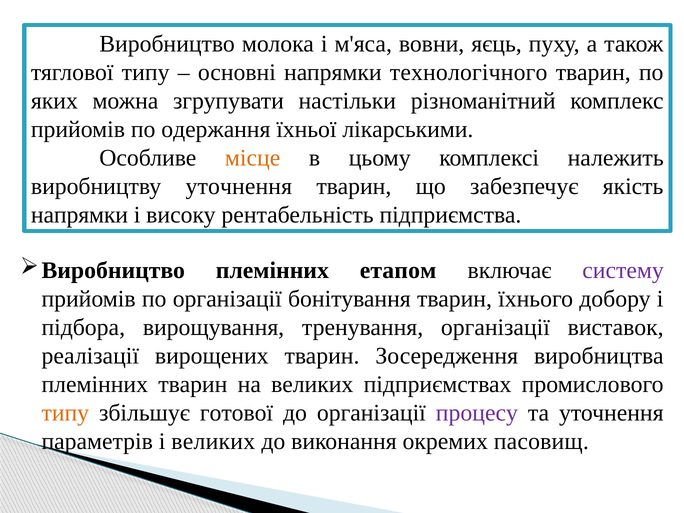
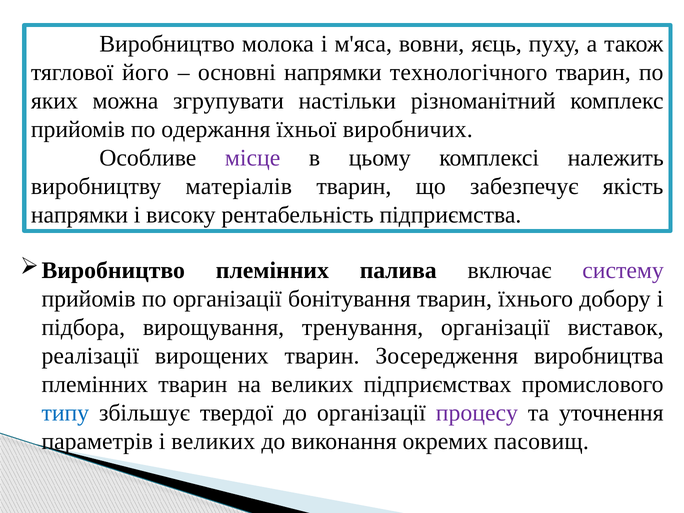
тяглової типу: типу -> його
лікарськими: лікарськими -> виробничих
місце colour: orange -> purple
виробництву уточнення: уточнення -> матеріалів
етапом: етапом -> палива
типу at (65, 413) colour: orange -> blue
готової: готової -> твердої
